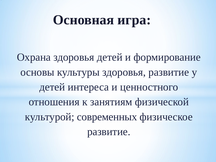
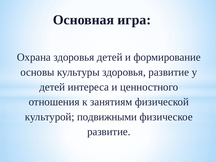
современных: современных -> подвижными
